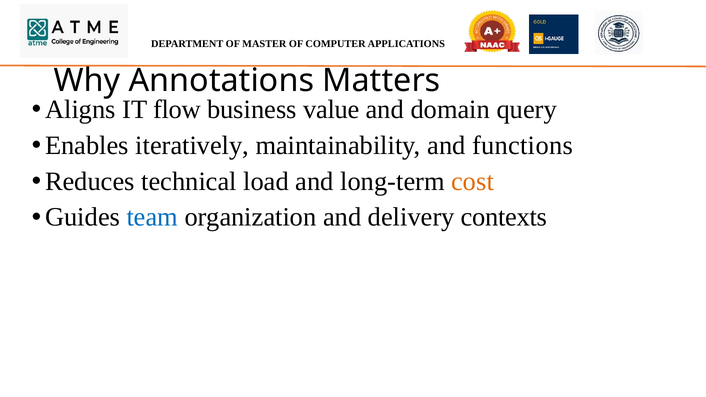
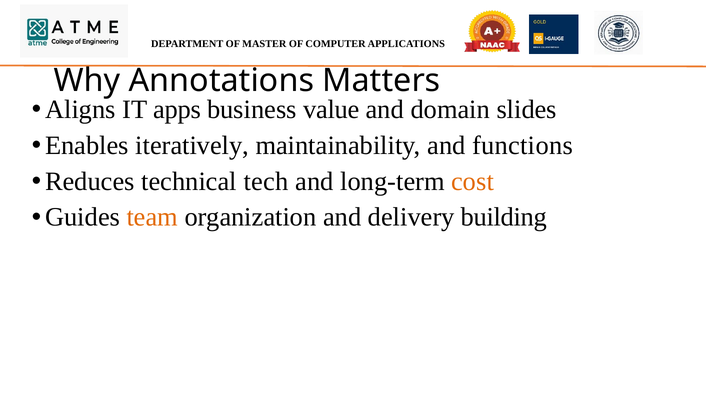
flow: flow -> apps
query: query -> slides
load: load -> tech
team colour: blue -> orange
contexts: contexts -> building
